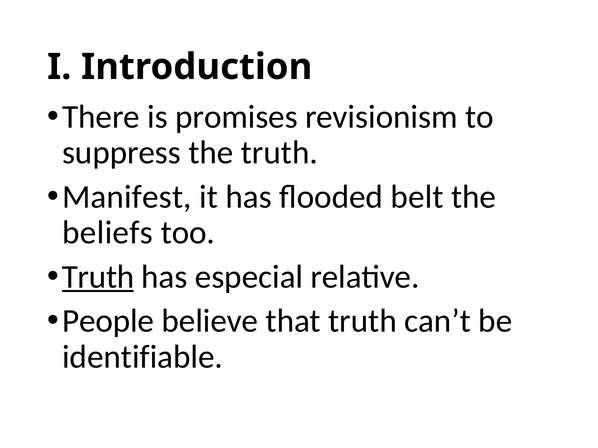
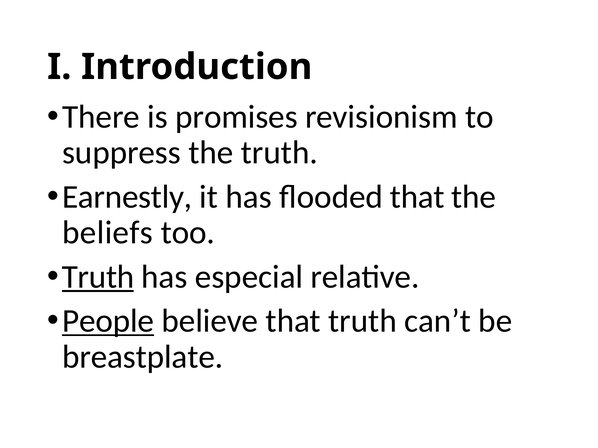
Manifest: Manifest -> Earnestly
flooded belt: belt -> that
People underline: none -> present
identifiable: identifiable -> breastplate
